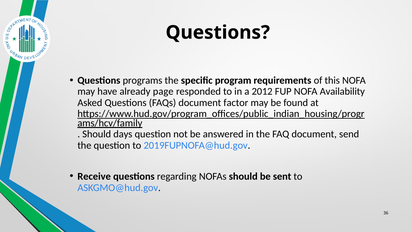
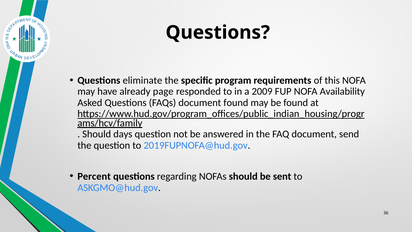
programs: programs -> eliminate
2012: 2012 -> 2009
document factor: factor -> found
Receive: Receive -> Percent
